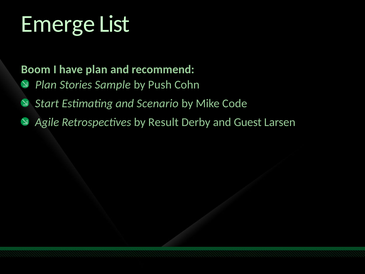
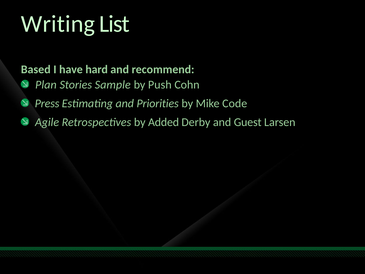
Emerge: Emerge -> Writing
Boom: Boom -> Based
have plan: plan -> hard
Start: Start -> Press
Scenario: Scenario -> Priorities
Result: Result -> Added
